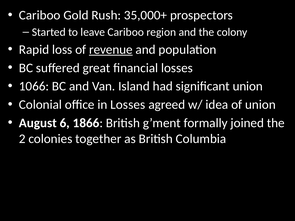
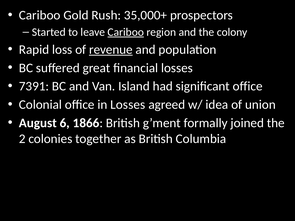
Cariboo at (126, 32) underline: none -> present
1066: 1066 -> 7391
significant union: union -> office
